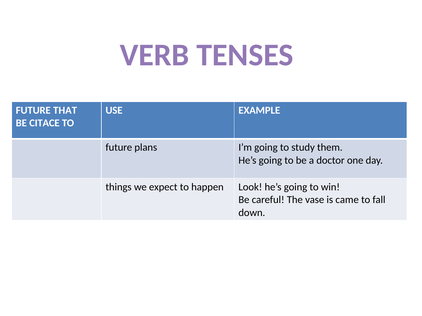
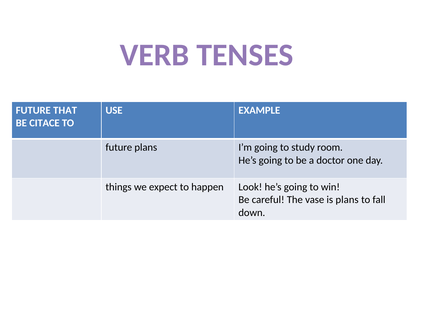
them: them -> room
is came: came -> plans
